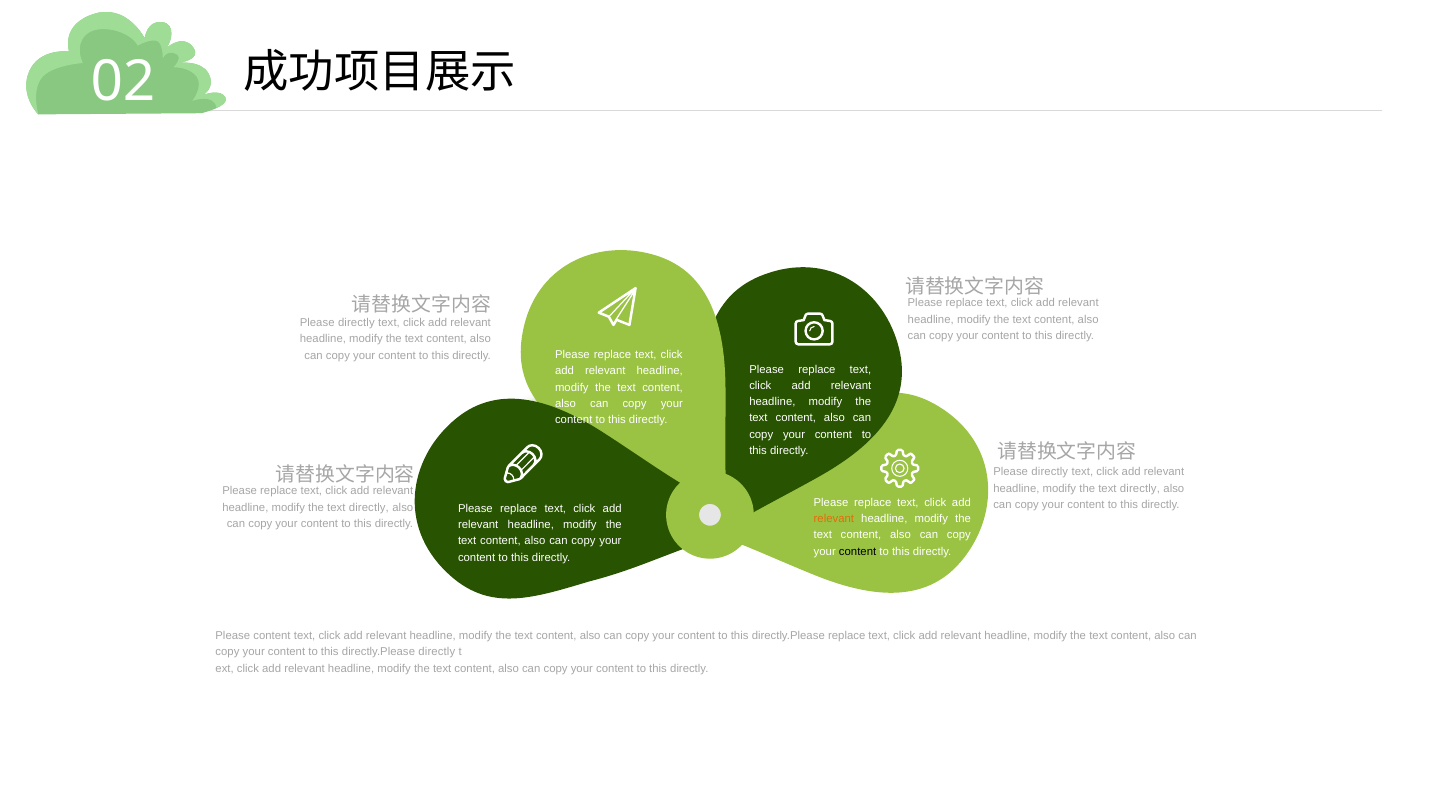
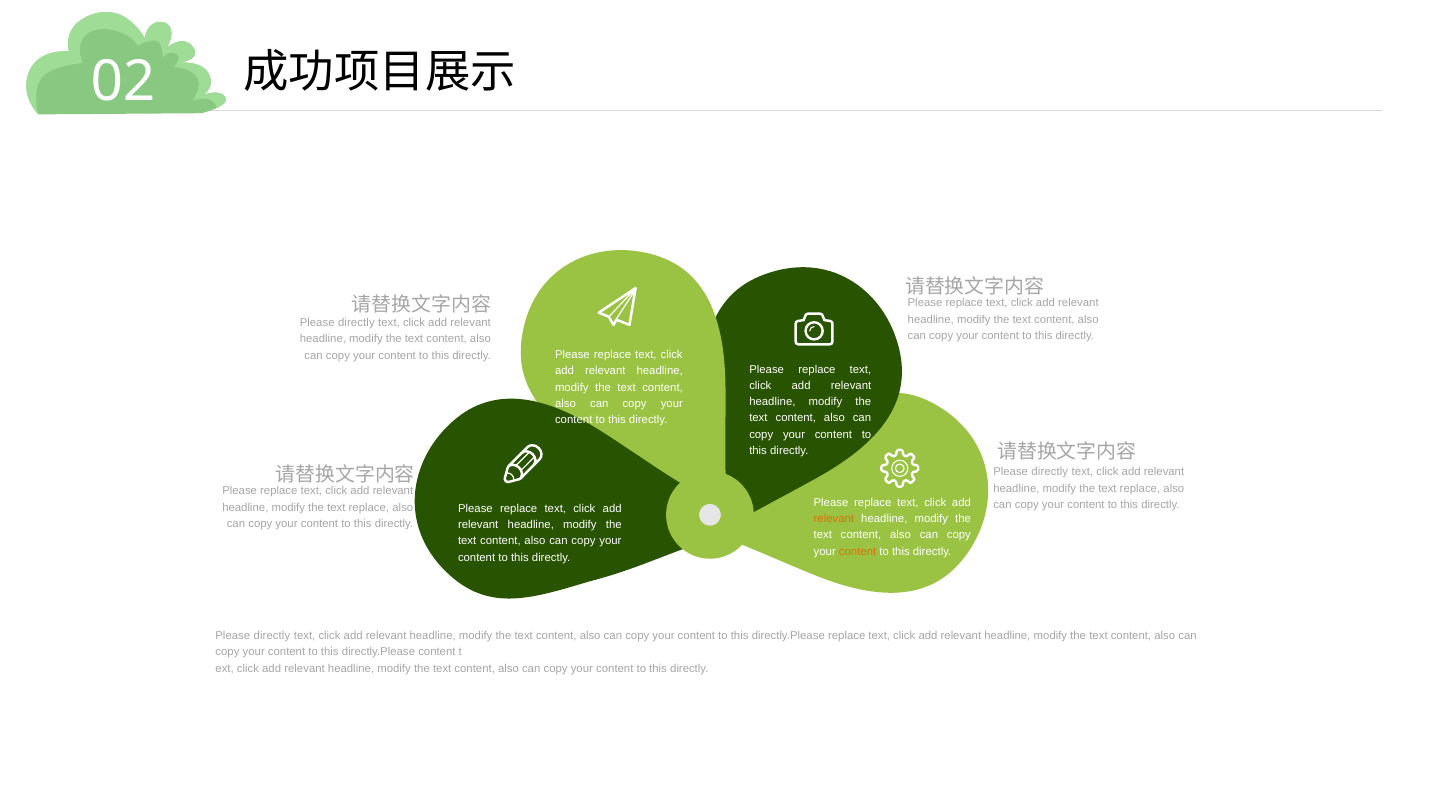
directly at (1140, 488): directly -> replace
directly at (369, 507): directly -> replace
content at (858, 551) colour: black -> orange
content at (272, 636): content -> directly
directly.Please directly: directly -> content
